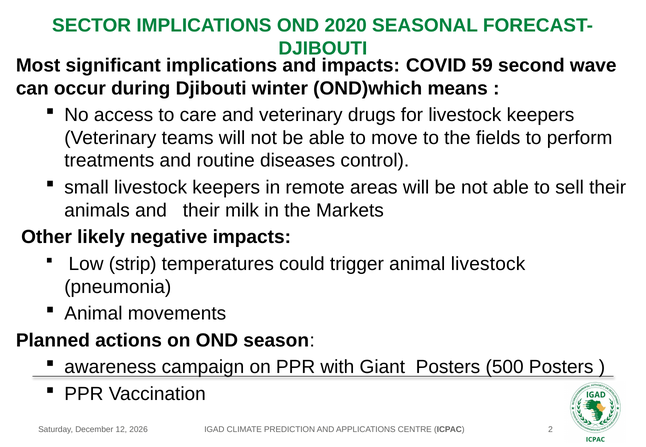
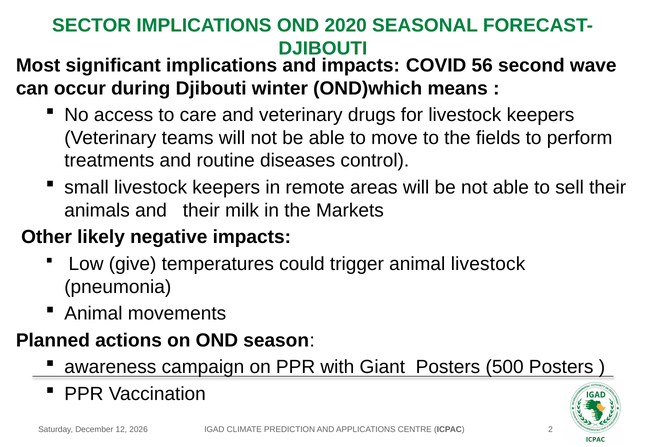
59: 59 -> 56
strip: strip -> give
